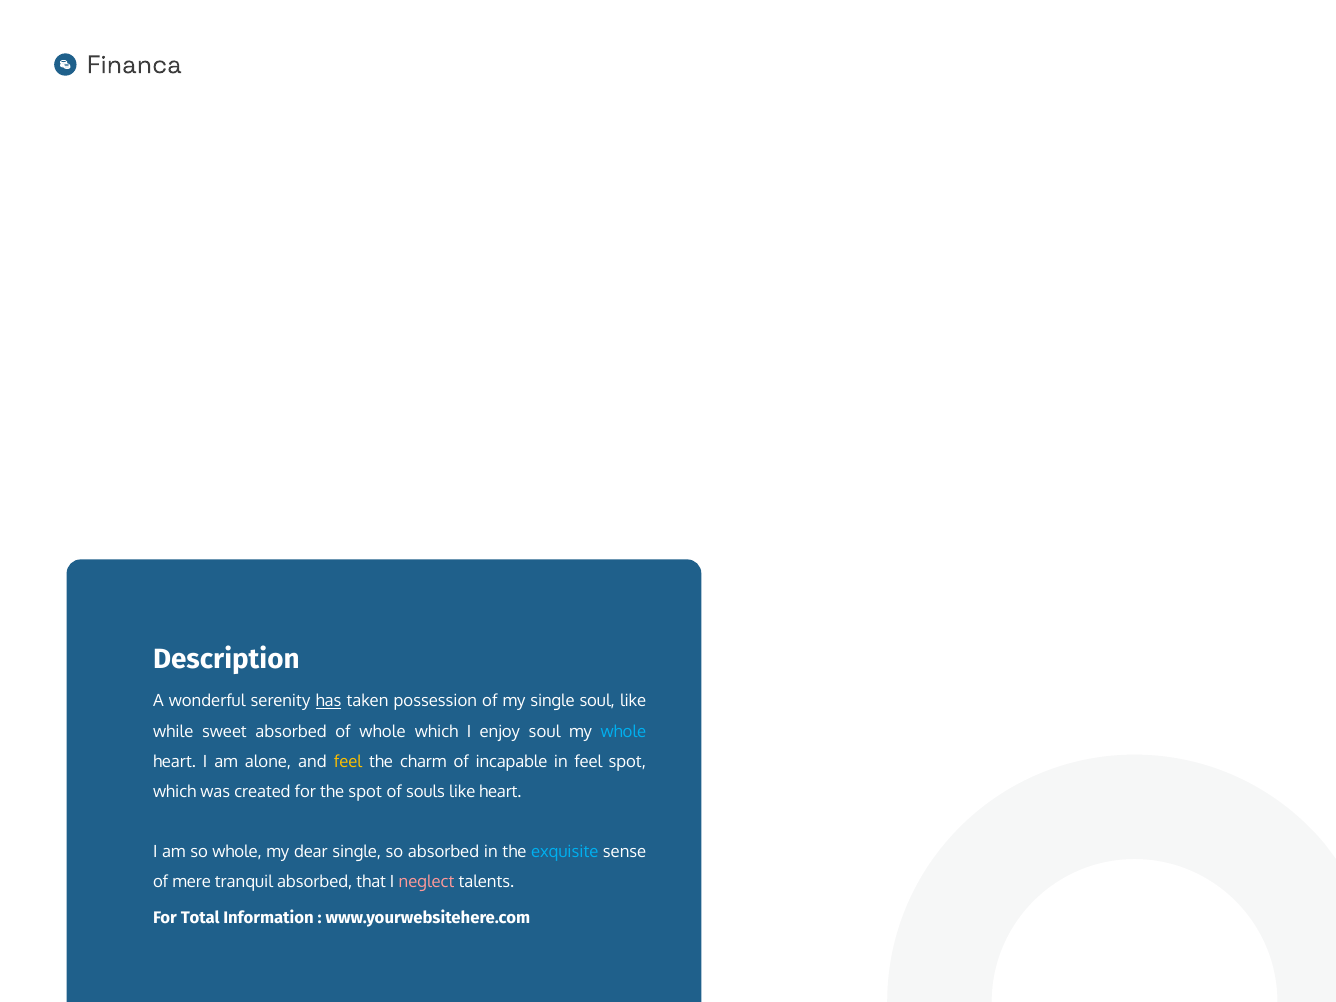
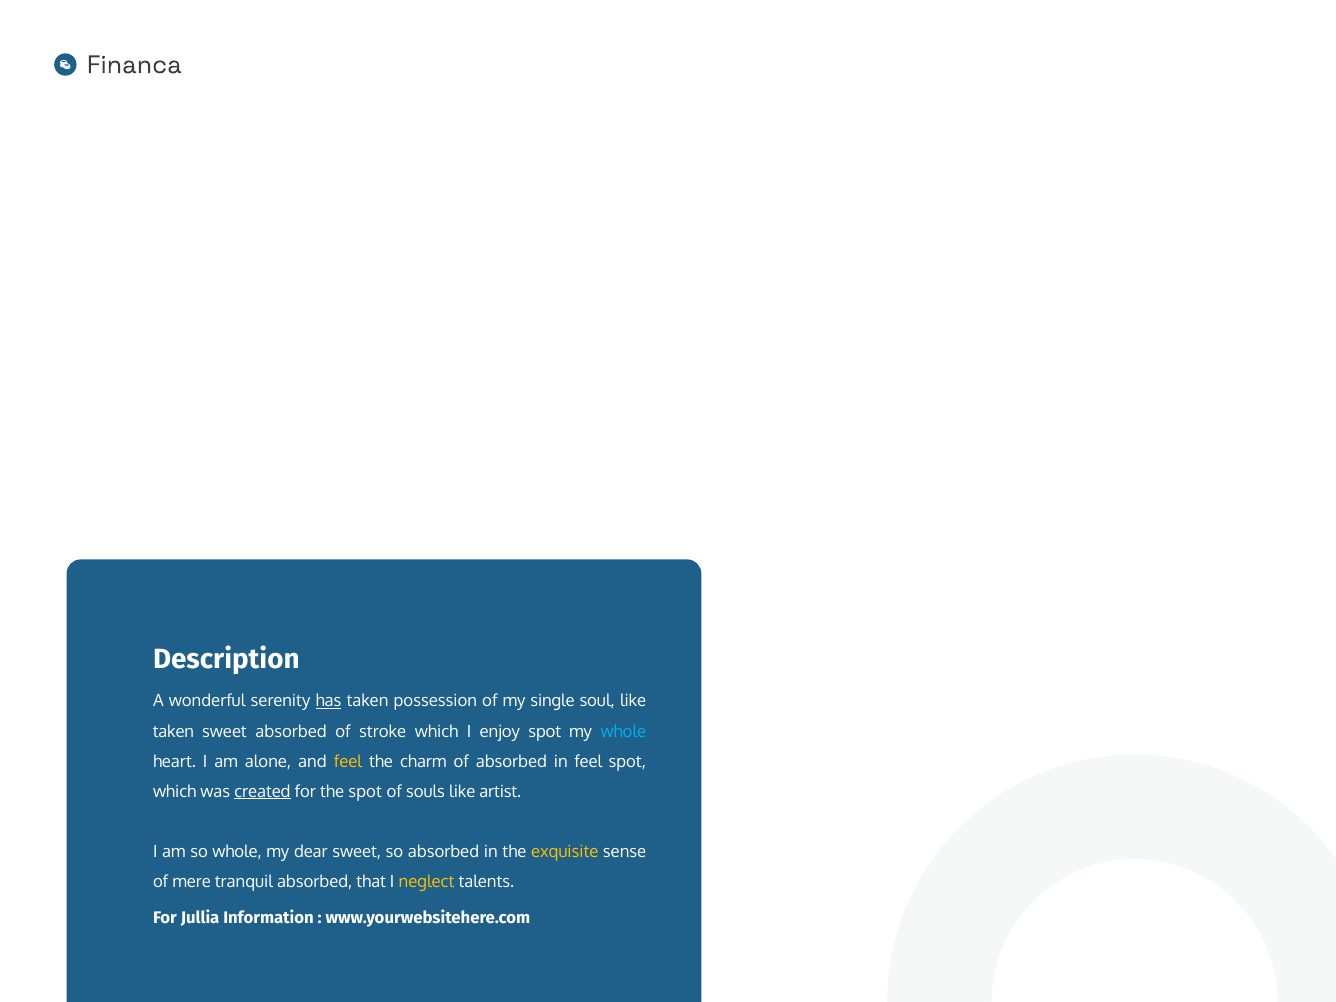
while at (173, 731): while -> taken
of whole: whole -> stroke
enjoy soul: soul -> spot
of incapable: incapable -> absorbed
created underline: none -> present
like heart: heart -> artist
dear single: single -> sweet
exquisite colour: light blue -> yellow
neglect colour: pink -> yellow
Total: Total -> Jullia
